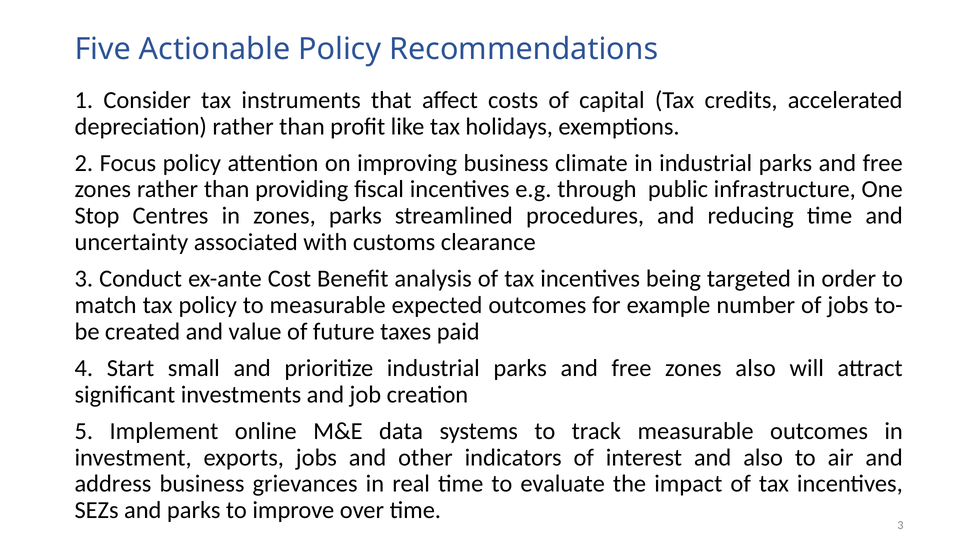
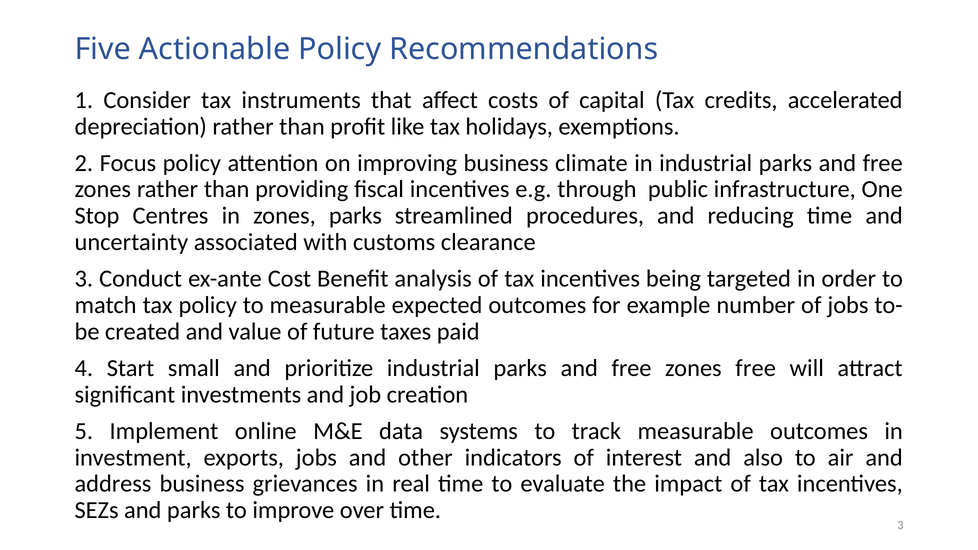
zones also: also -> free
